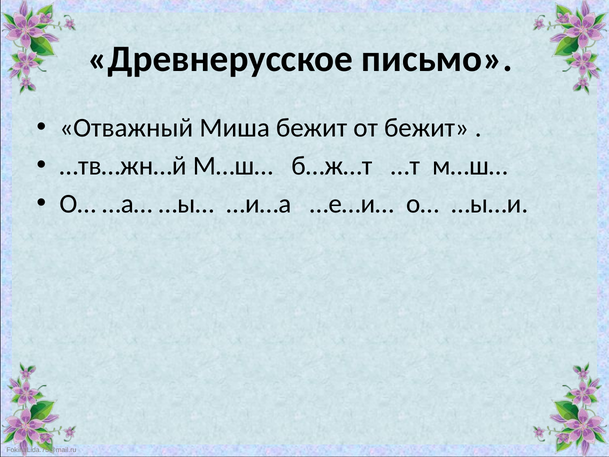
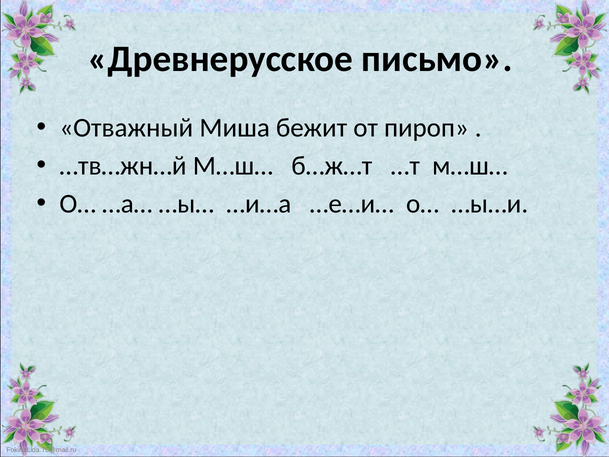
от бежит: бежит -> пироп
